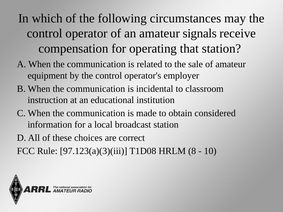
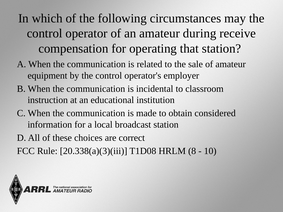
signals: signals -> during
97.123(a)(3)(iii: 97.123(a)(3)(iii -> 20.338(a)(3)(iii
